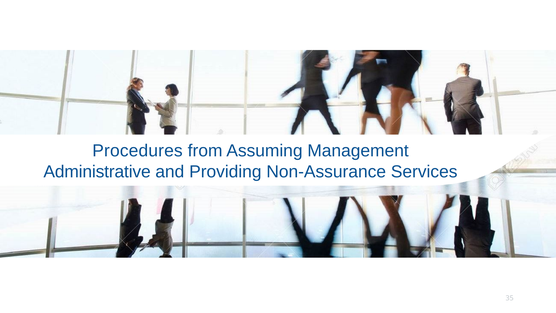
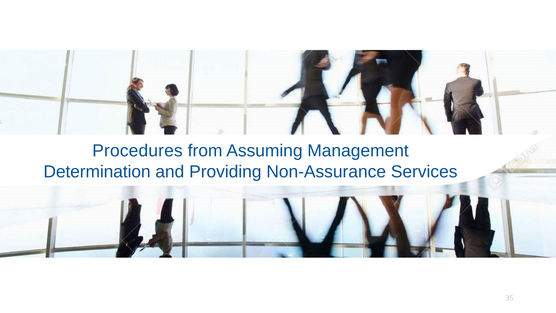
Administrative: Administrative -> Determination
